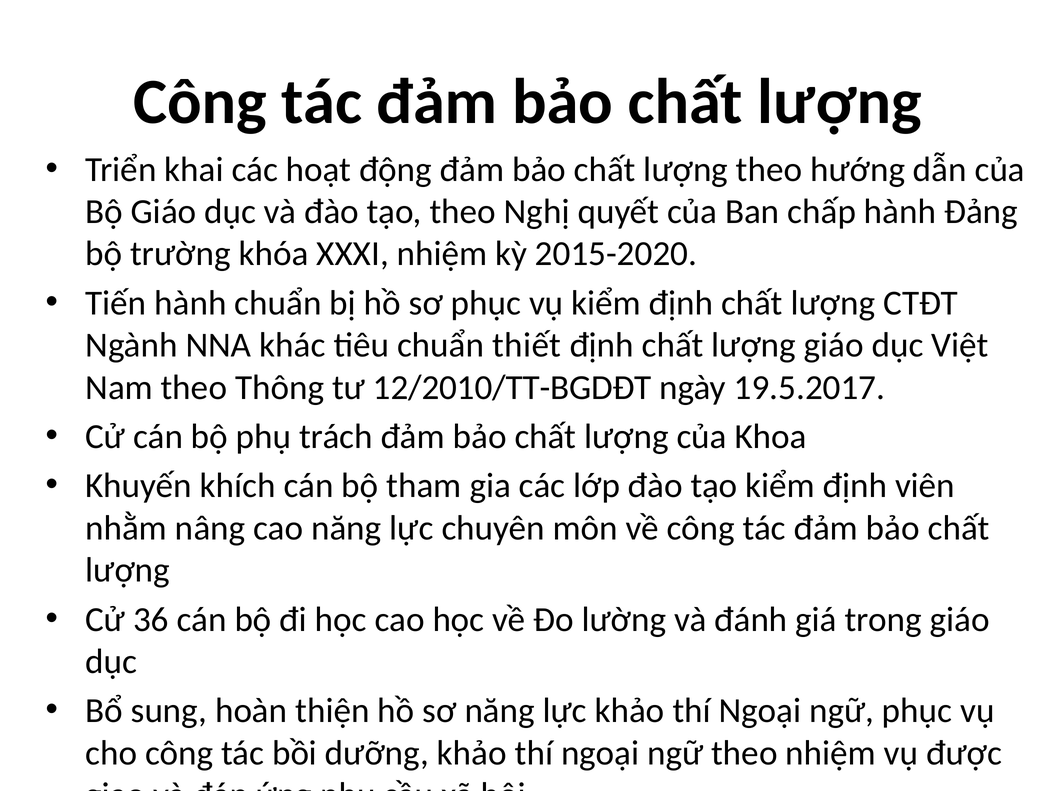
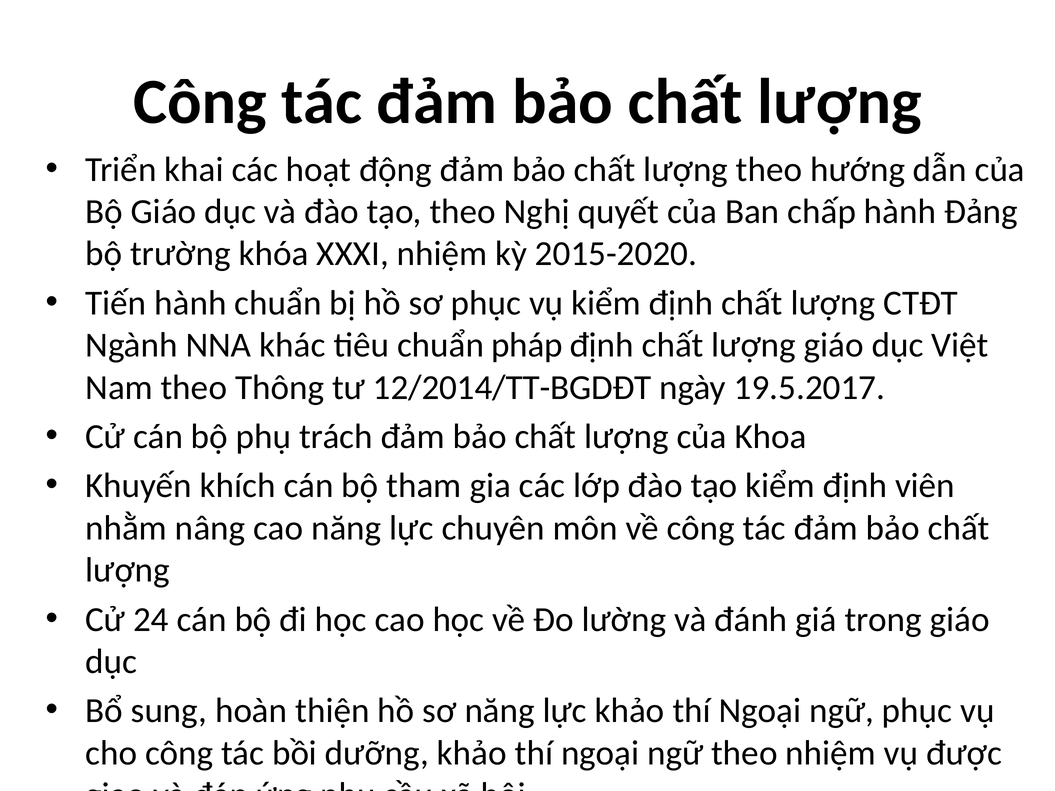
thiết: thiết -> pháp
12/2010/TT-BGDĐT: 12/2010/TT-BGDĐT -> 12/2014/TT-BGDĐT
36: 36 -> 24
